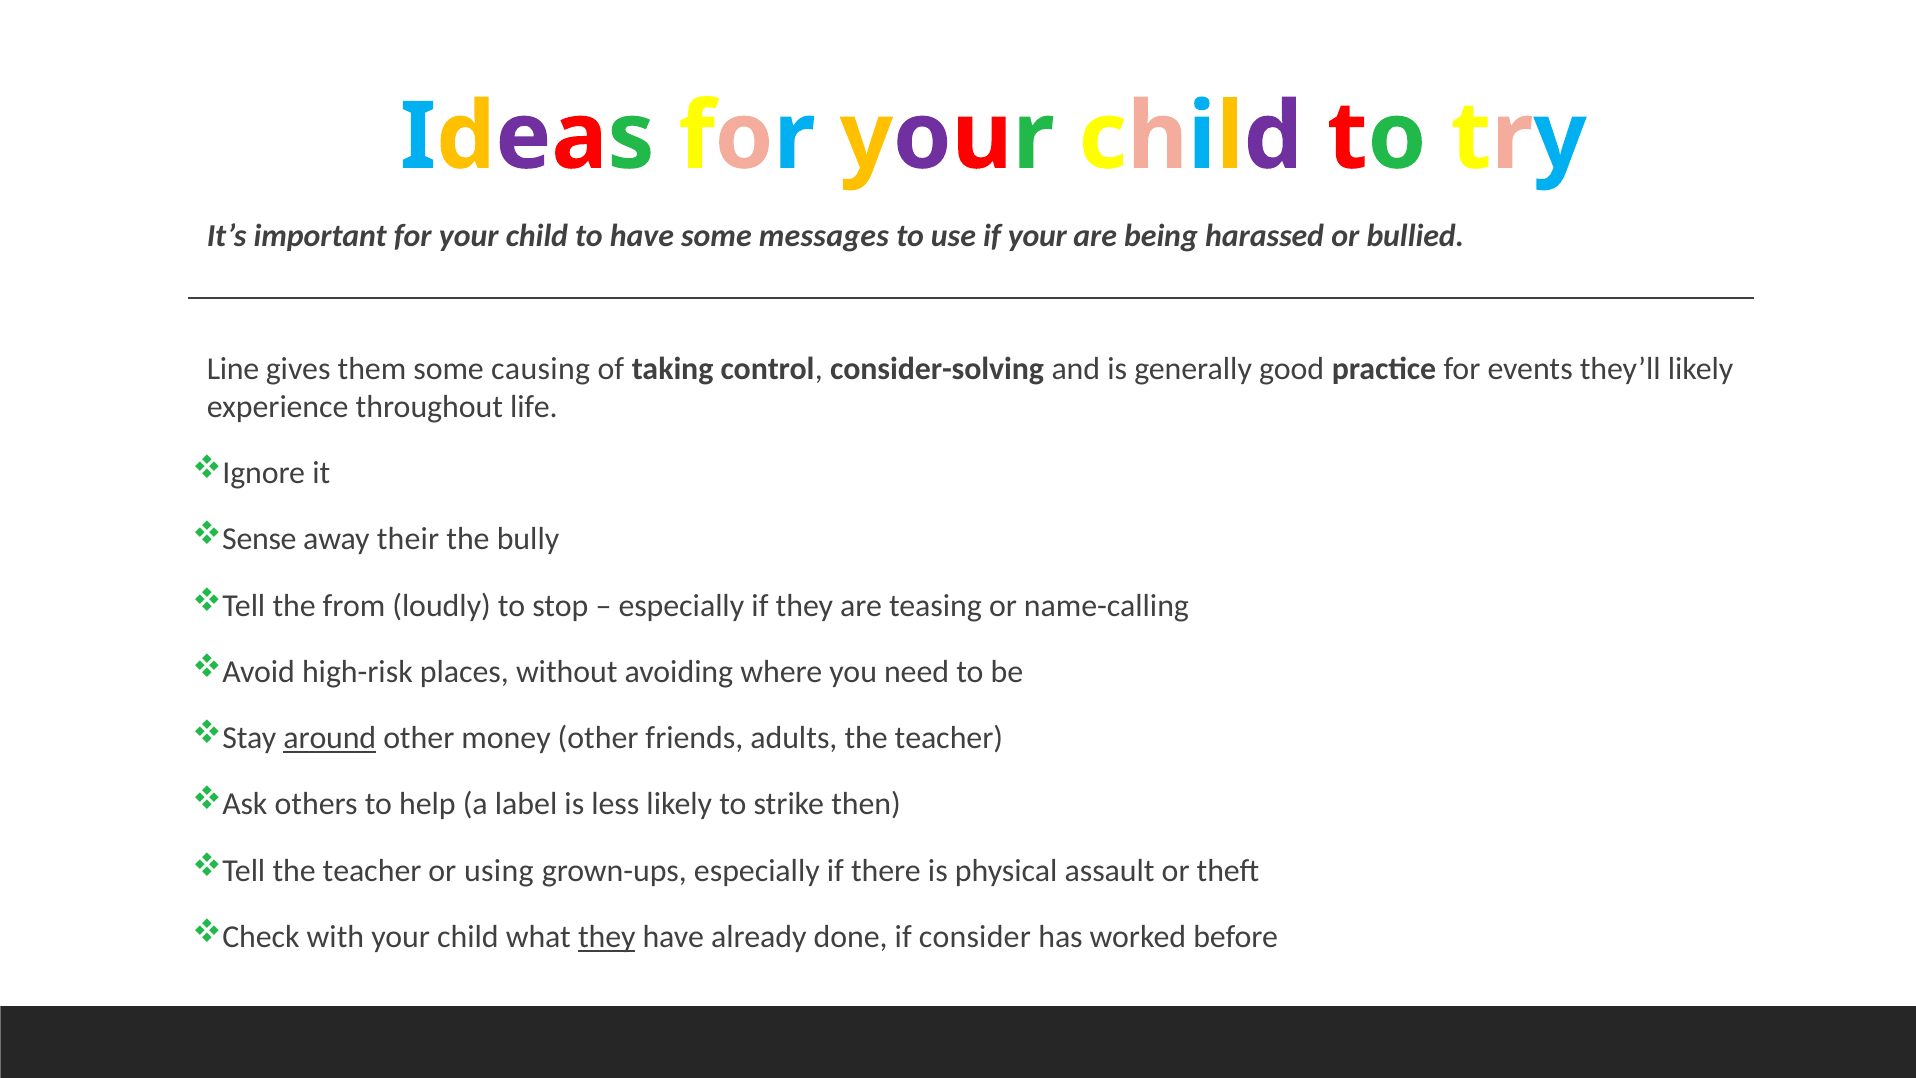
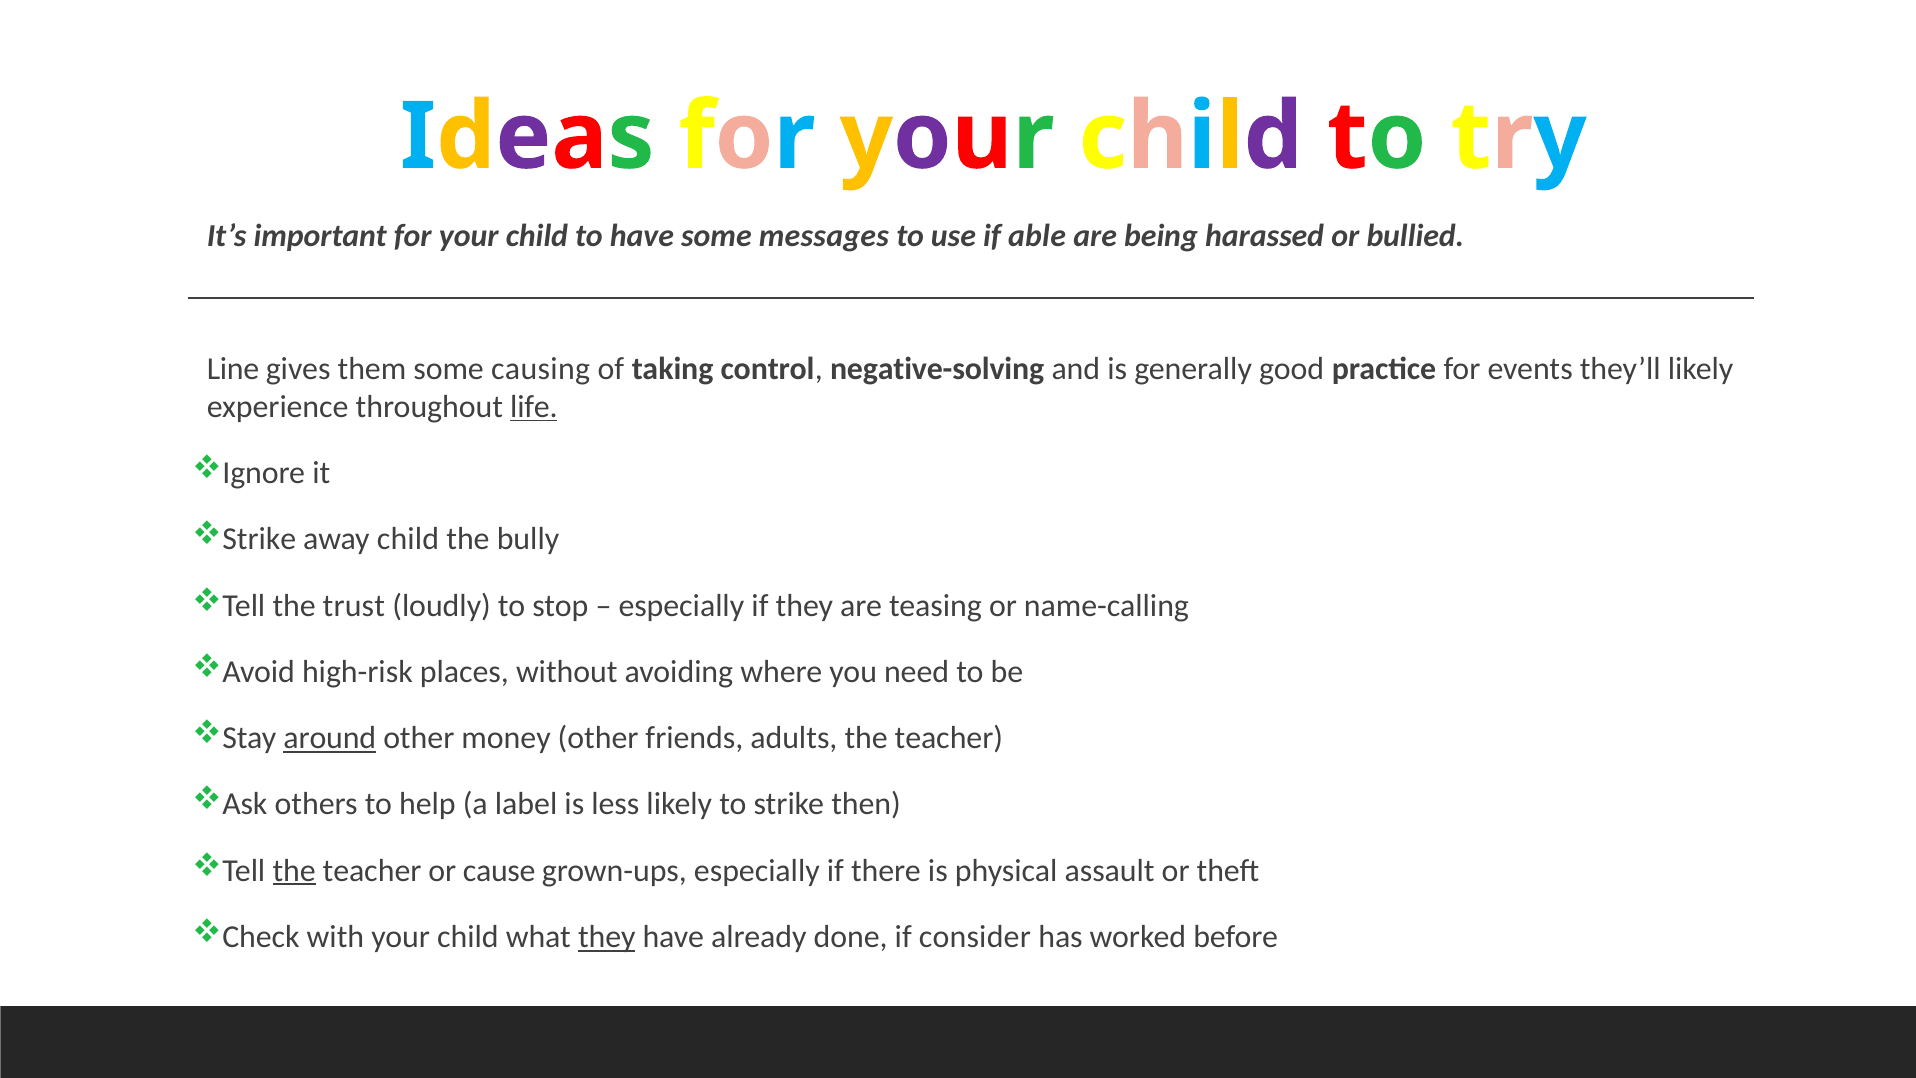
if your: your -> able
consider-solving: consider-solving -> negative-solving
life underline: none -> present
Sense at (259, 539): Sense -> Strike
away their: their -> child
from: from -> trust
the at (294, 870) underline: none -> present
using: using -> cause
